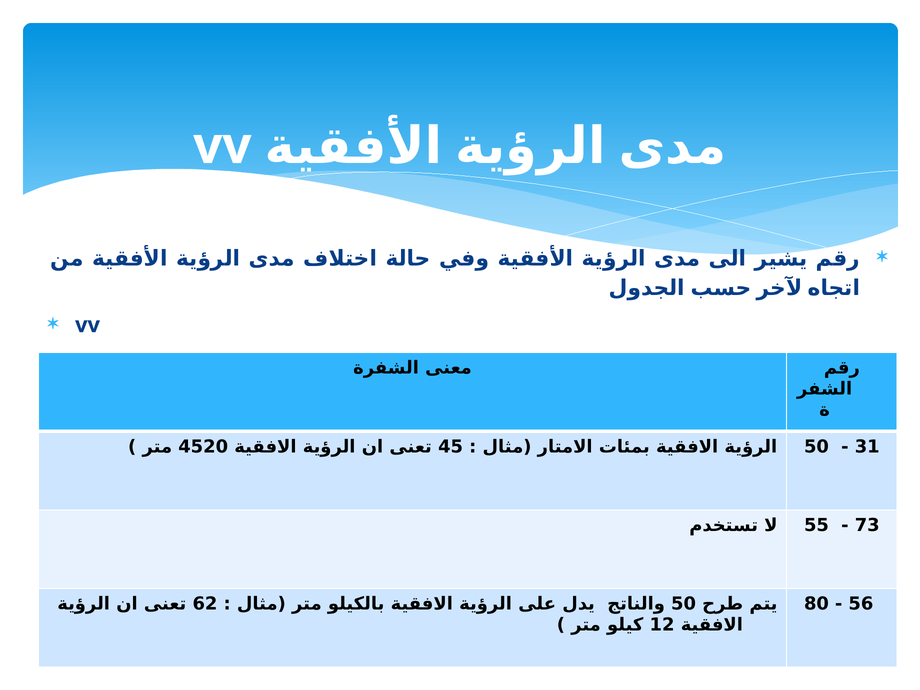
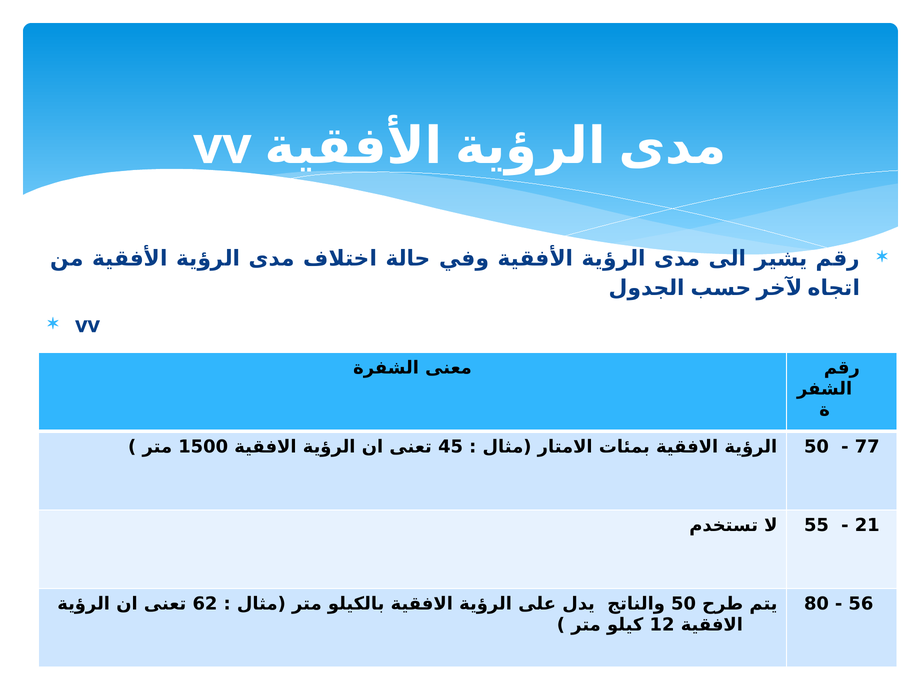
4520: 4520 -> 1500
31: 31 -> 77
73: 73 -> 21
